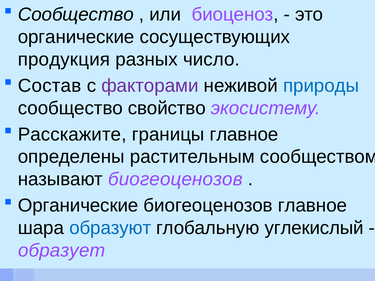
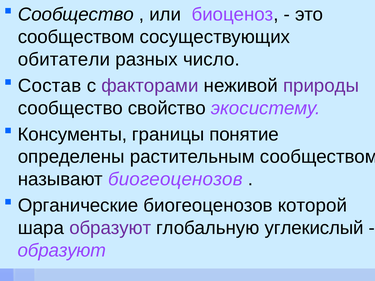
органические at (76, 37): органические -> сообществом
продукция: продукция -> обитатели
природы colour: blue -> purple
Расскажите: Расскажите -> Консументы
границы главное: главное -> понятие
биогеоценозов главное: главное -> которой
образуют at (110, 228) colour: blue -> purple
образует at (62, 251): образует -> образуют
